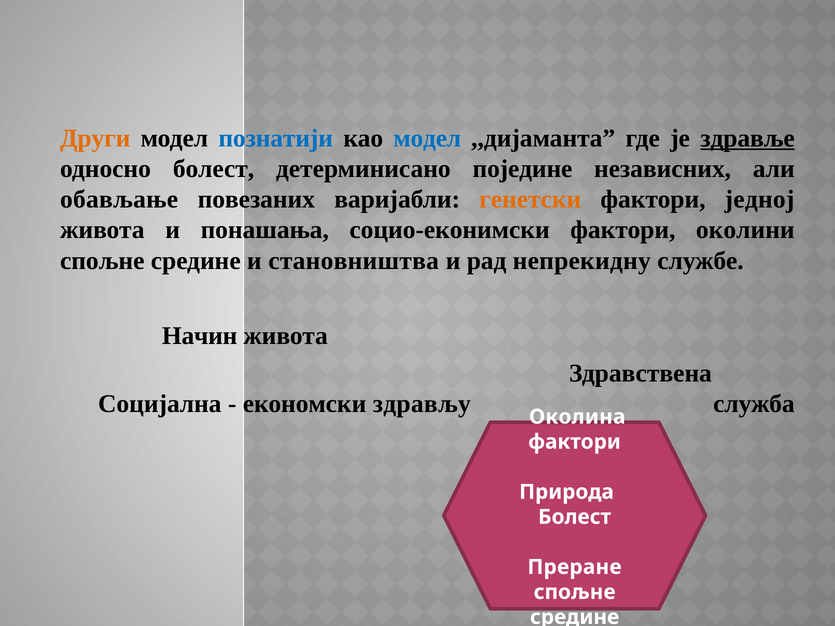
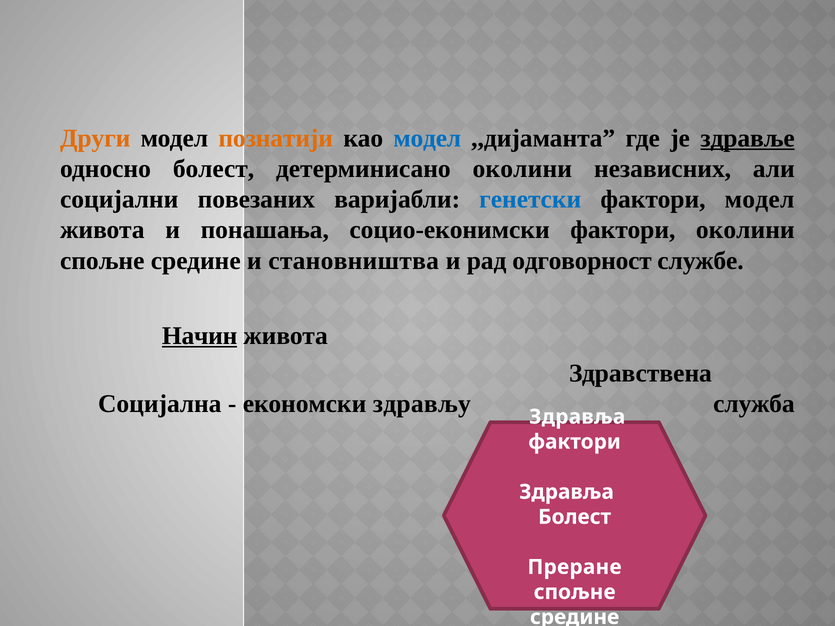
познатији colour: blue -> orange
детeрминисано поједине: поједине -> околини
обављање: обављање -> социјални
генетски colour: orange -> blue
фактори једној: једној -> модел
непрeкидну: непрeкидну -> одговорнoст
Начин underline: none -> present
Околина at (577, 417): Околина -> Здравља
Природа at (567, 492): Природа -> Здравља
